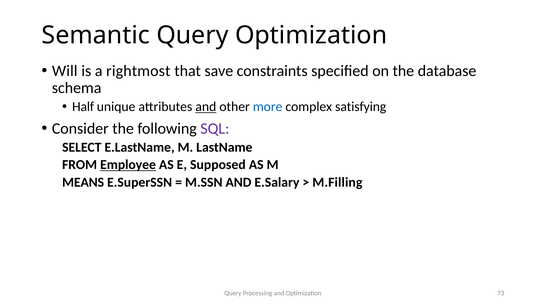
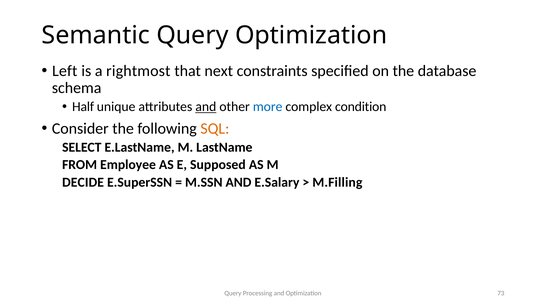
Will: Will -> Left
save: save -> next
satisfying: satisfying -> condition
SQL colour: purple -> orange
Employee underline: present -> none
MEANS: MEANS -> DECIDE
